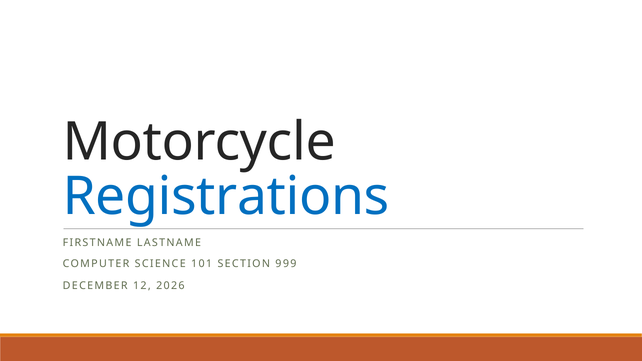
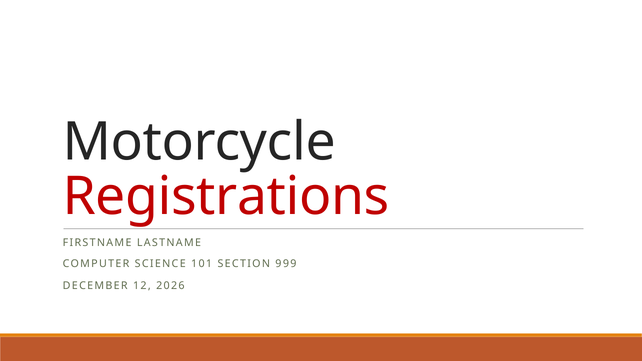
Registrations colour: blue -> red
